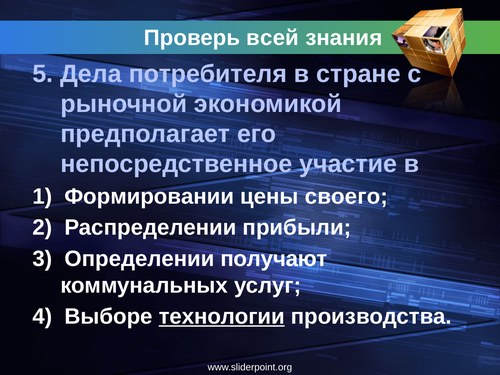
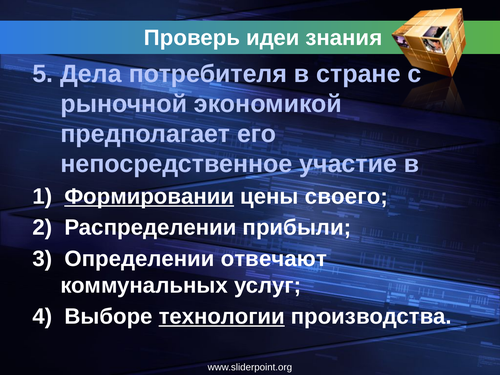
всей: всей -> идеи
Формировании underline: none -> present
получают: получают -> отвечают
